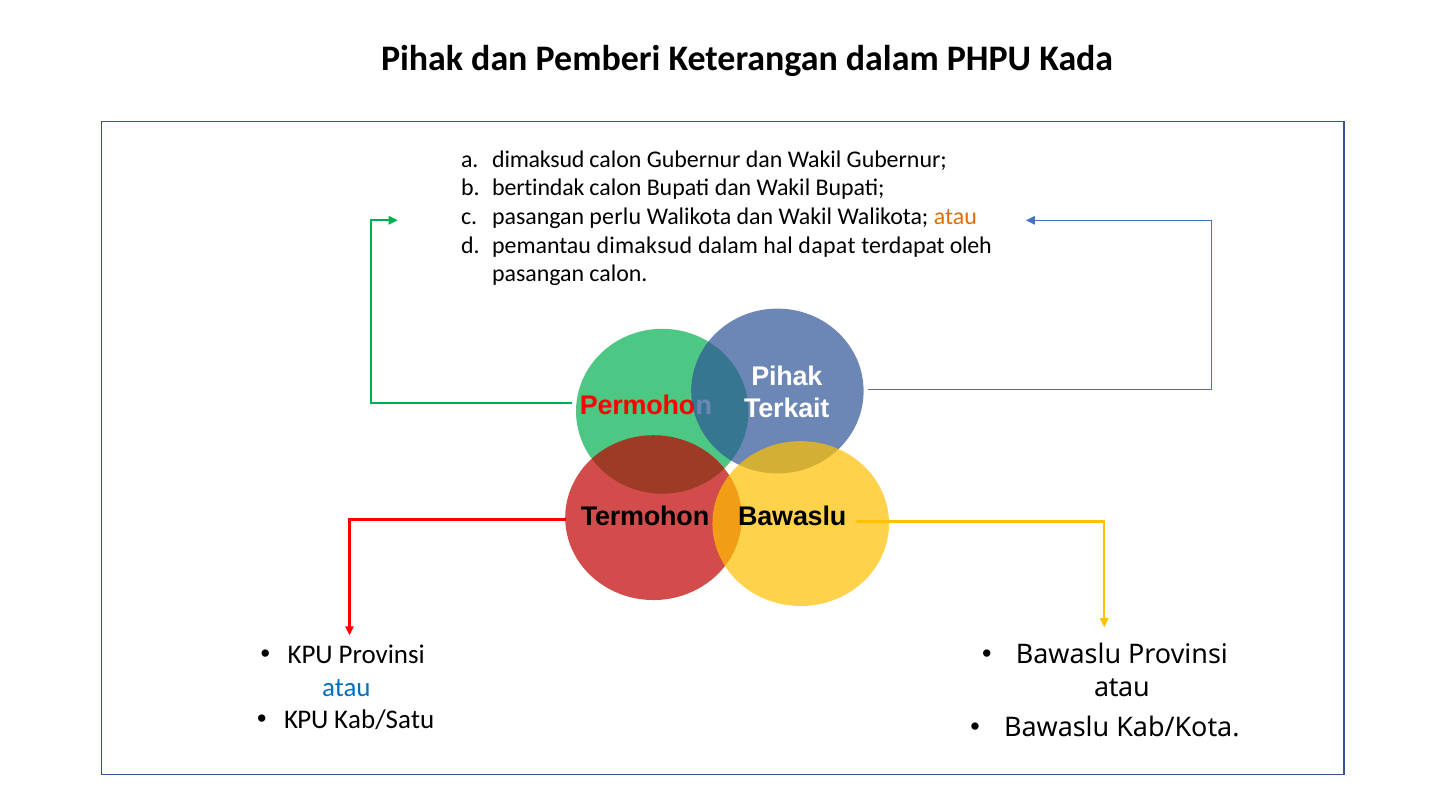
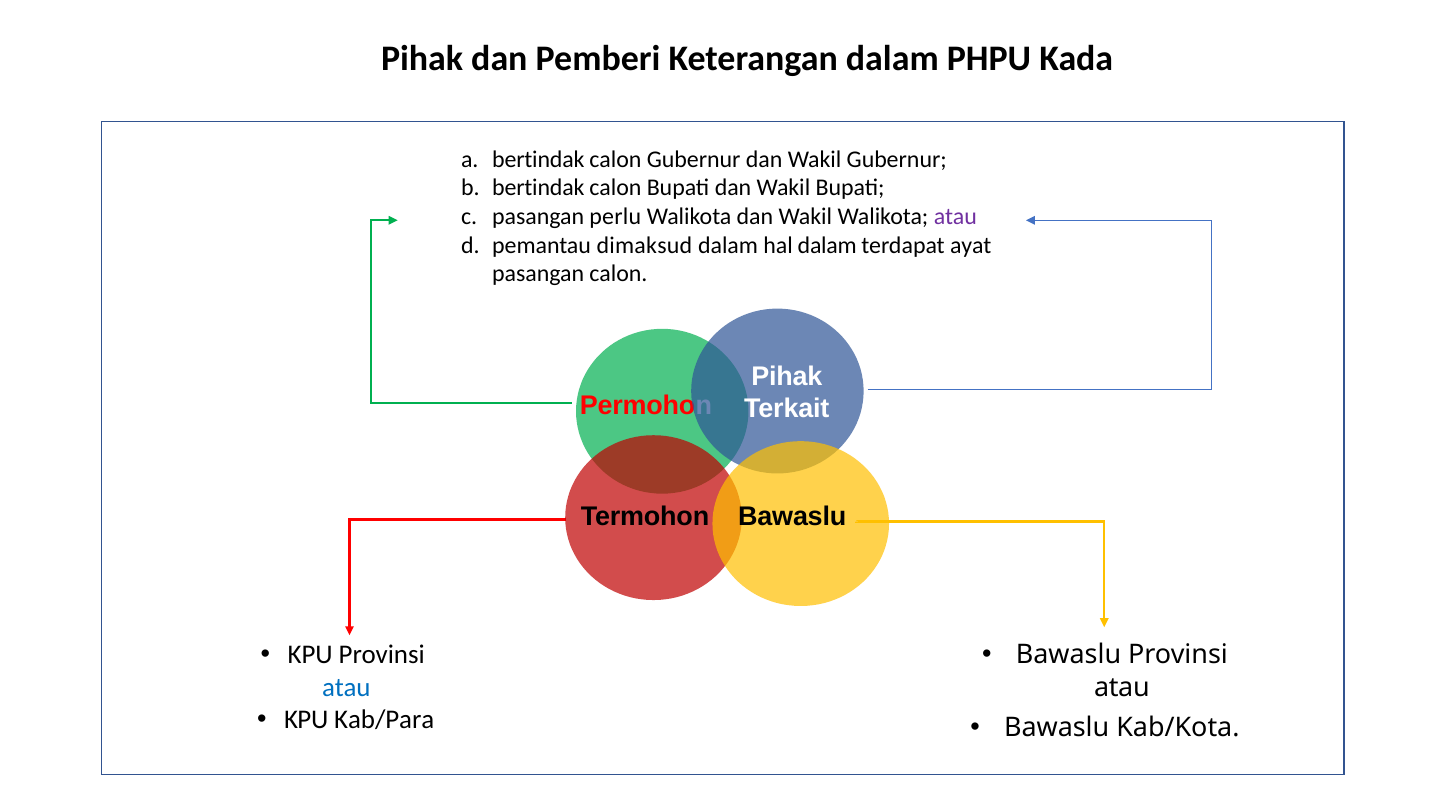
dimaksud at (538, 159): dimaksud -> bertindak
atau at (955, 217) colour: orange -> purple
hal dapat: dapat -> dalam
oleh: oleh -> ayat
Kab/Satu: Kab/Satu -> Kab/Para
